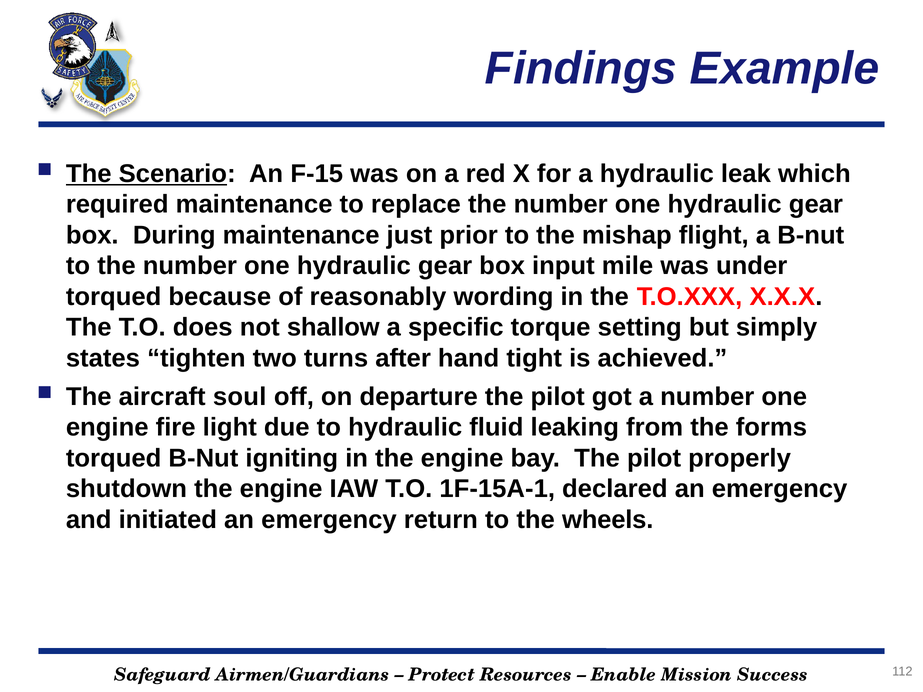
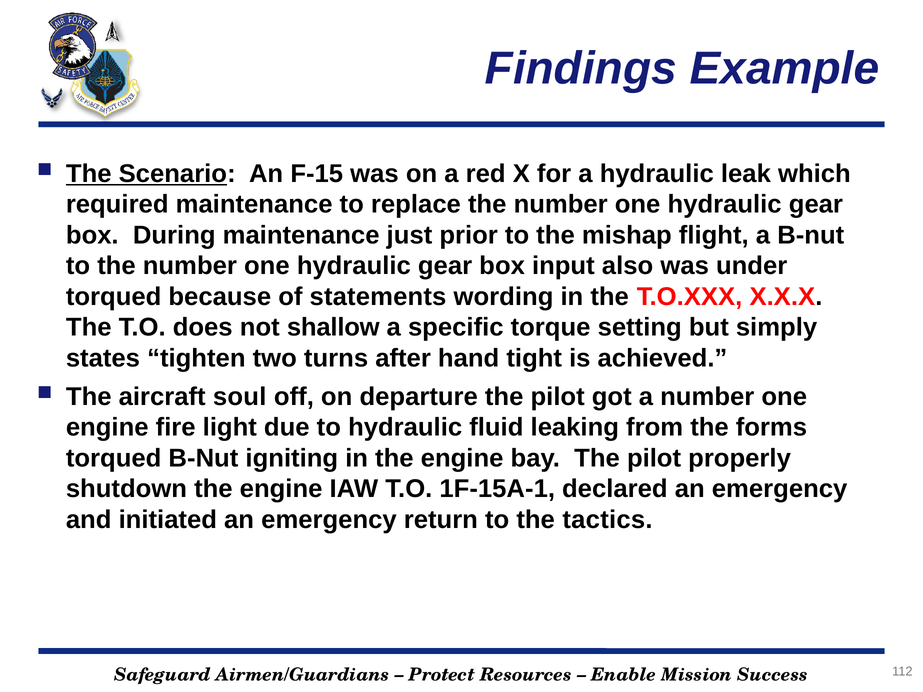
mile: mile -> also
reasonably: reasonably -> statements
wheels: wheels -> tactics
